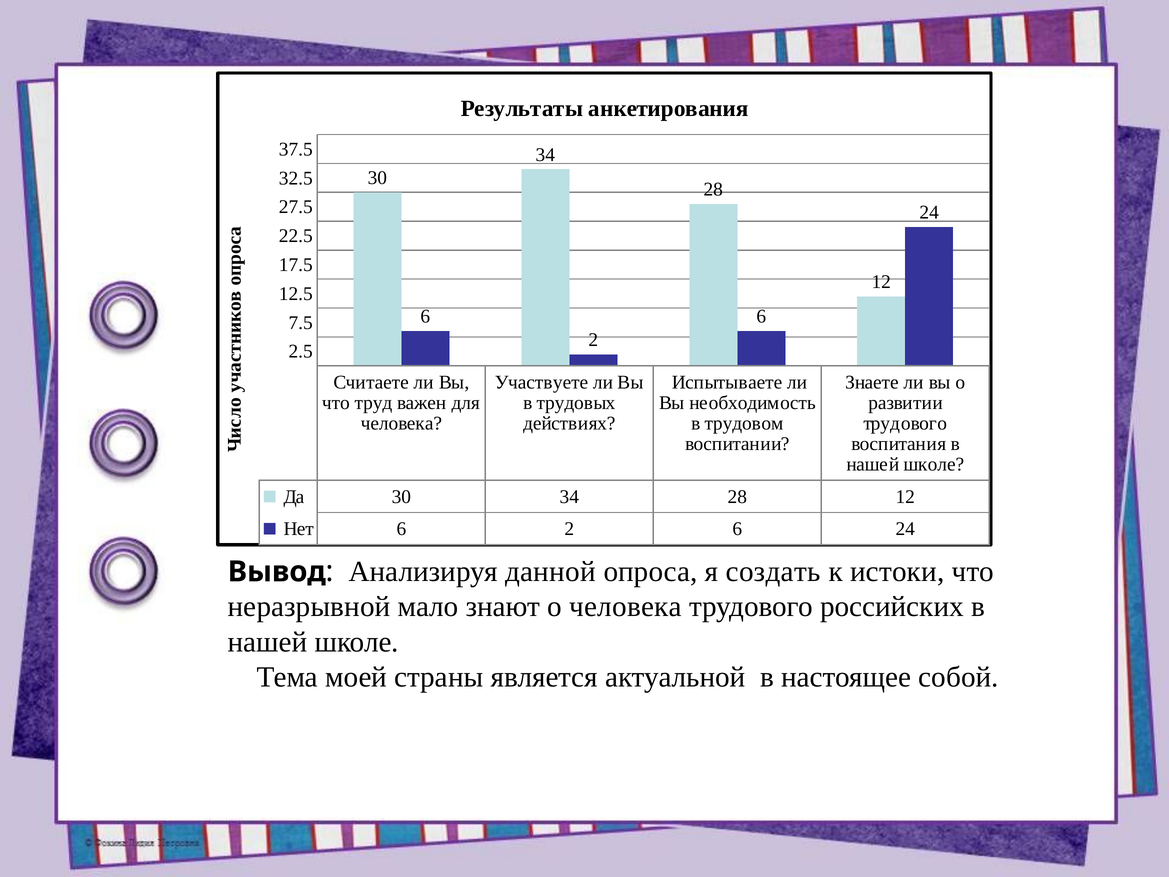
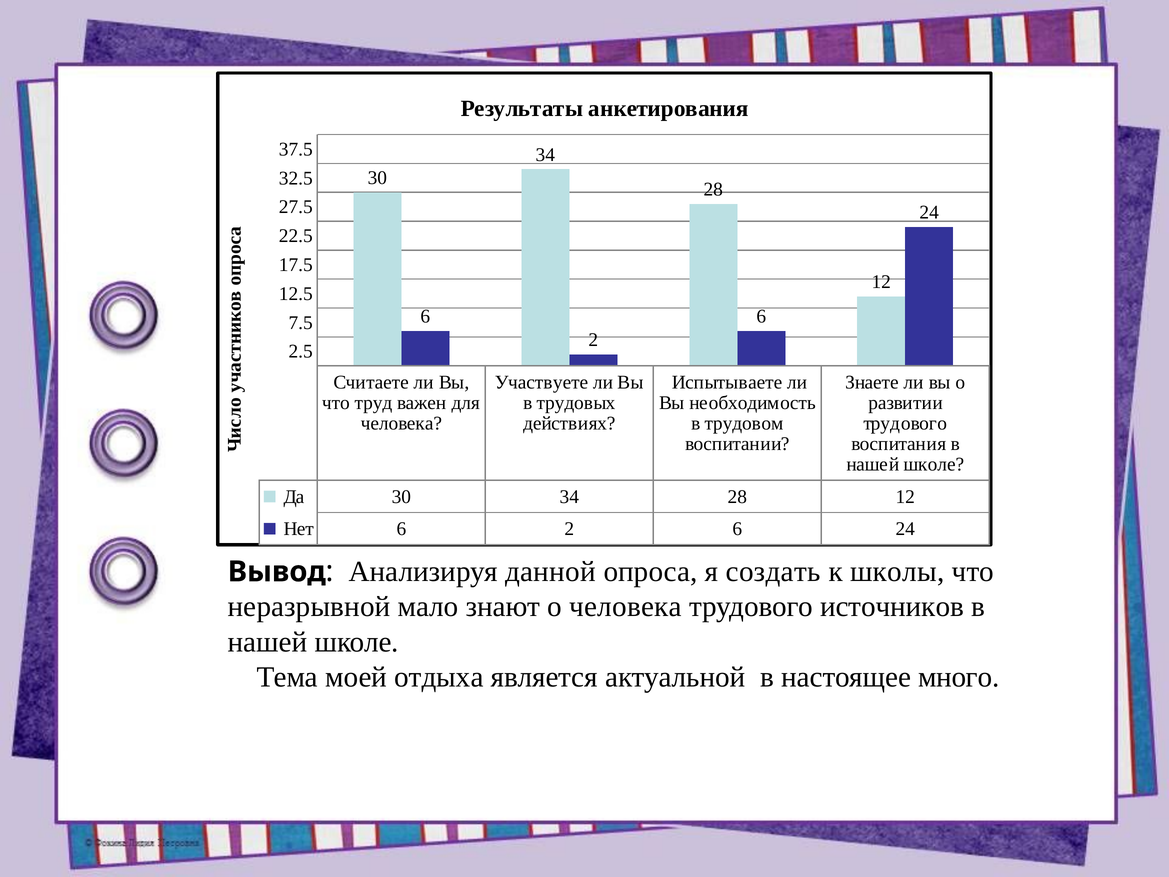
истоки: истоки -> школы
российских: российских -> источников
страны: страны -> отдыха
собой: собой -> много
